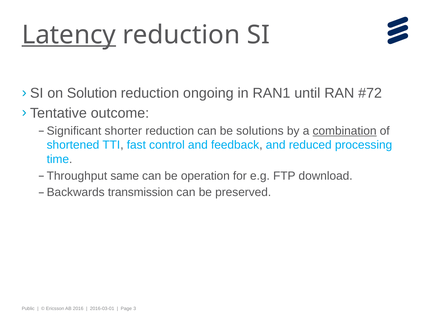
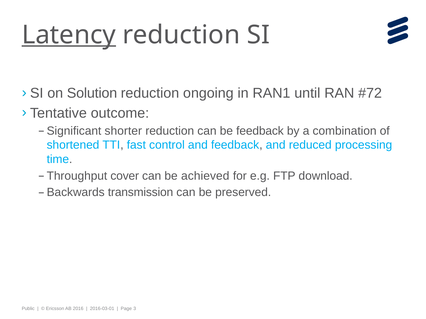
be solutions: solutions -> feedback
combination underline: present -> none
same: same -> cover
operation: operation -> achieved
